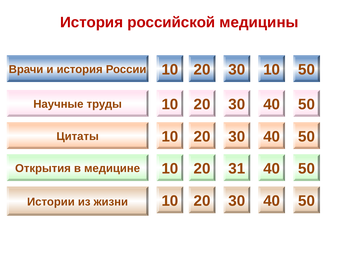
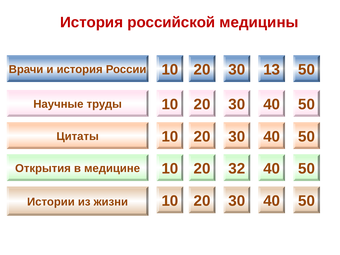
30 10: 10 -> 13
31: 31 -> 32
